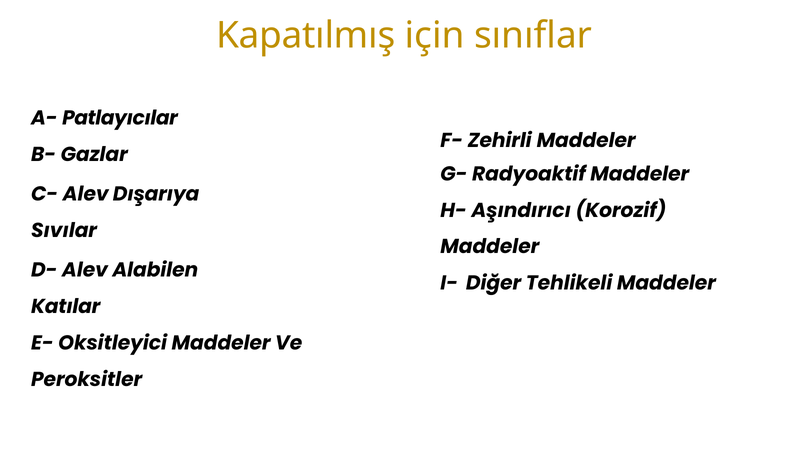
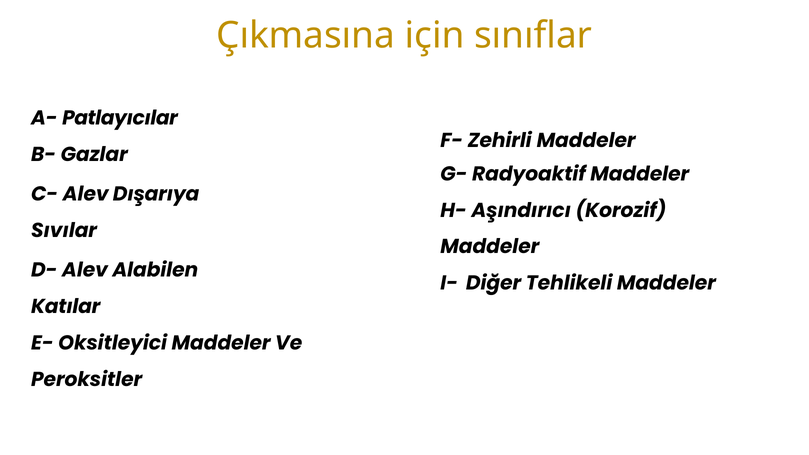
Kapatılmış: Kapatılmış -> Çıkmasına
